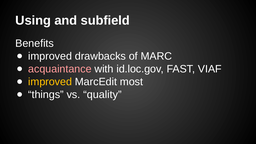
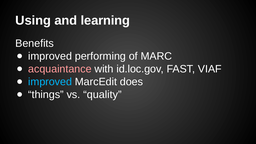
subfield: subfield -> learning
drawbacks: drawbacks -> performing
improved at (50, 82) colour: yellow -> light blue
most: most -> does
